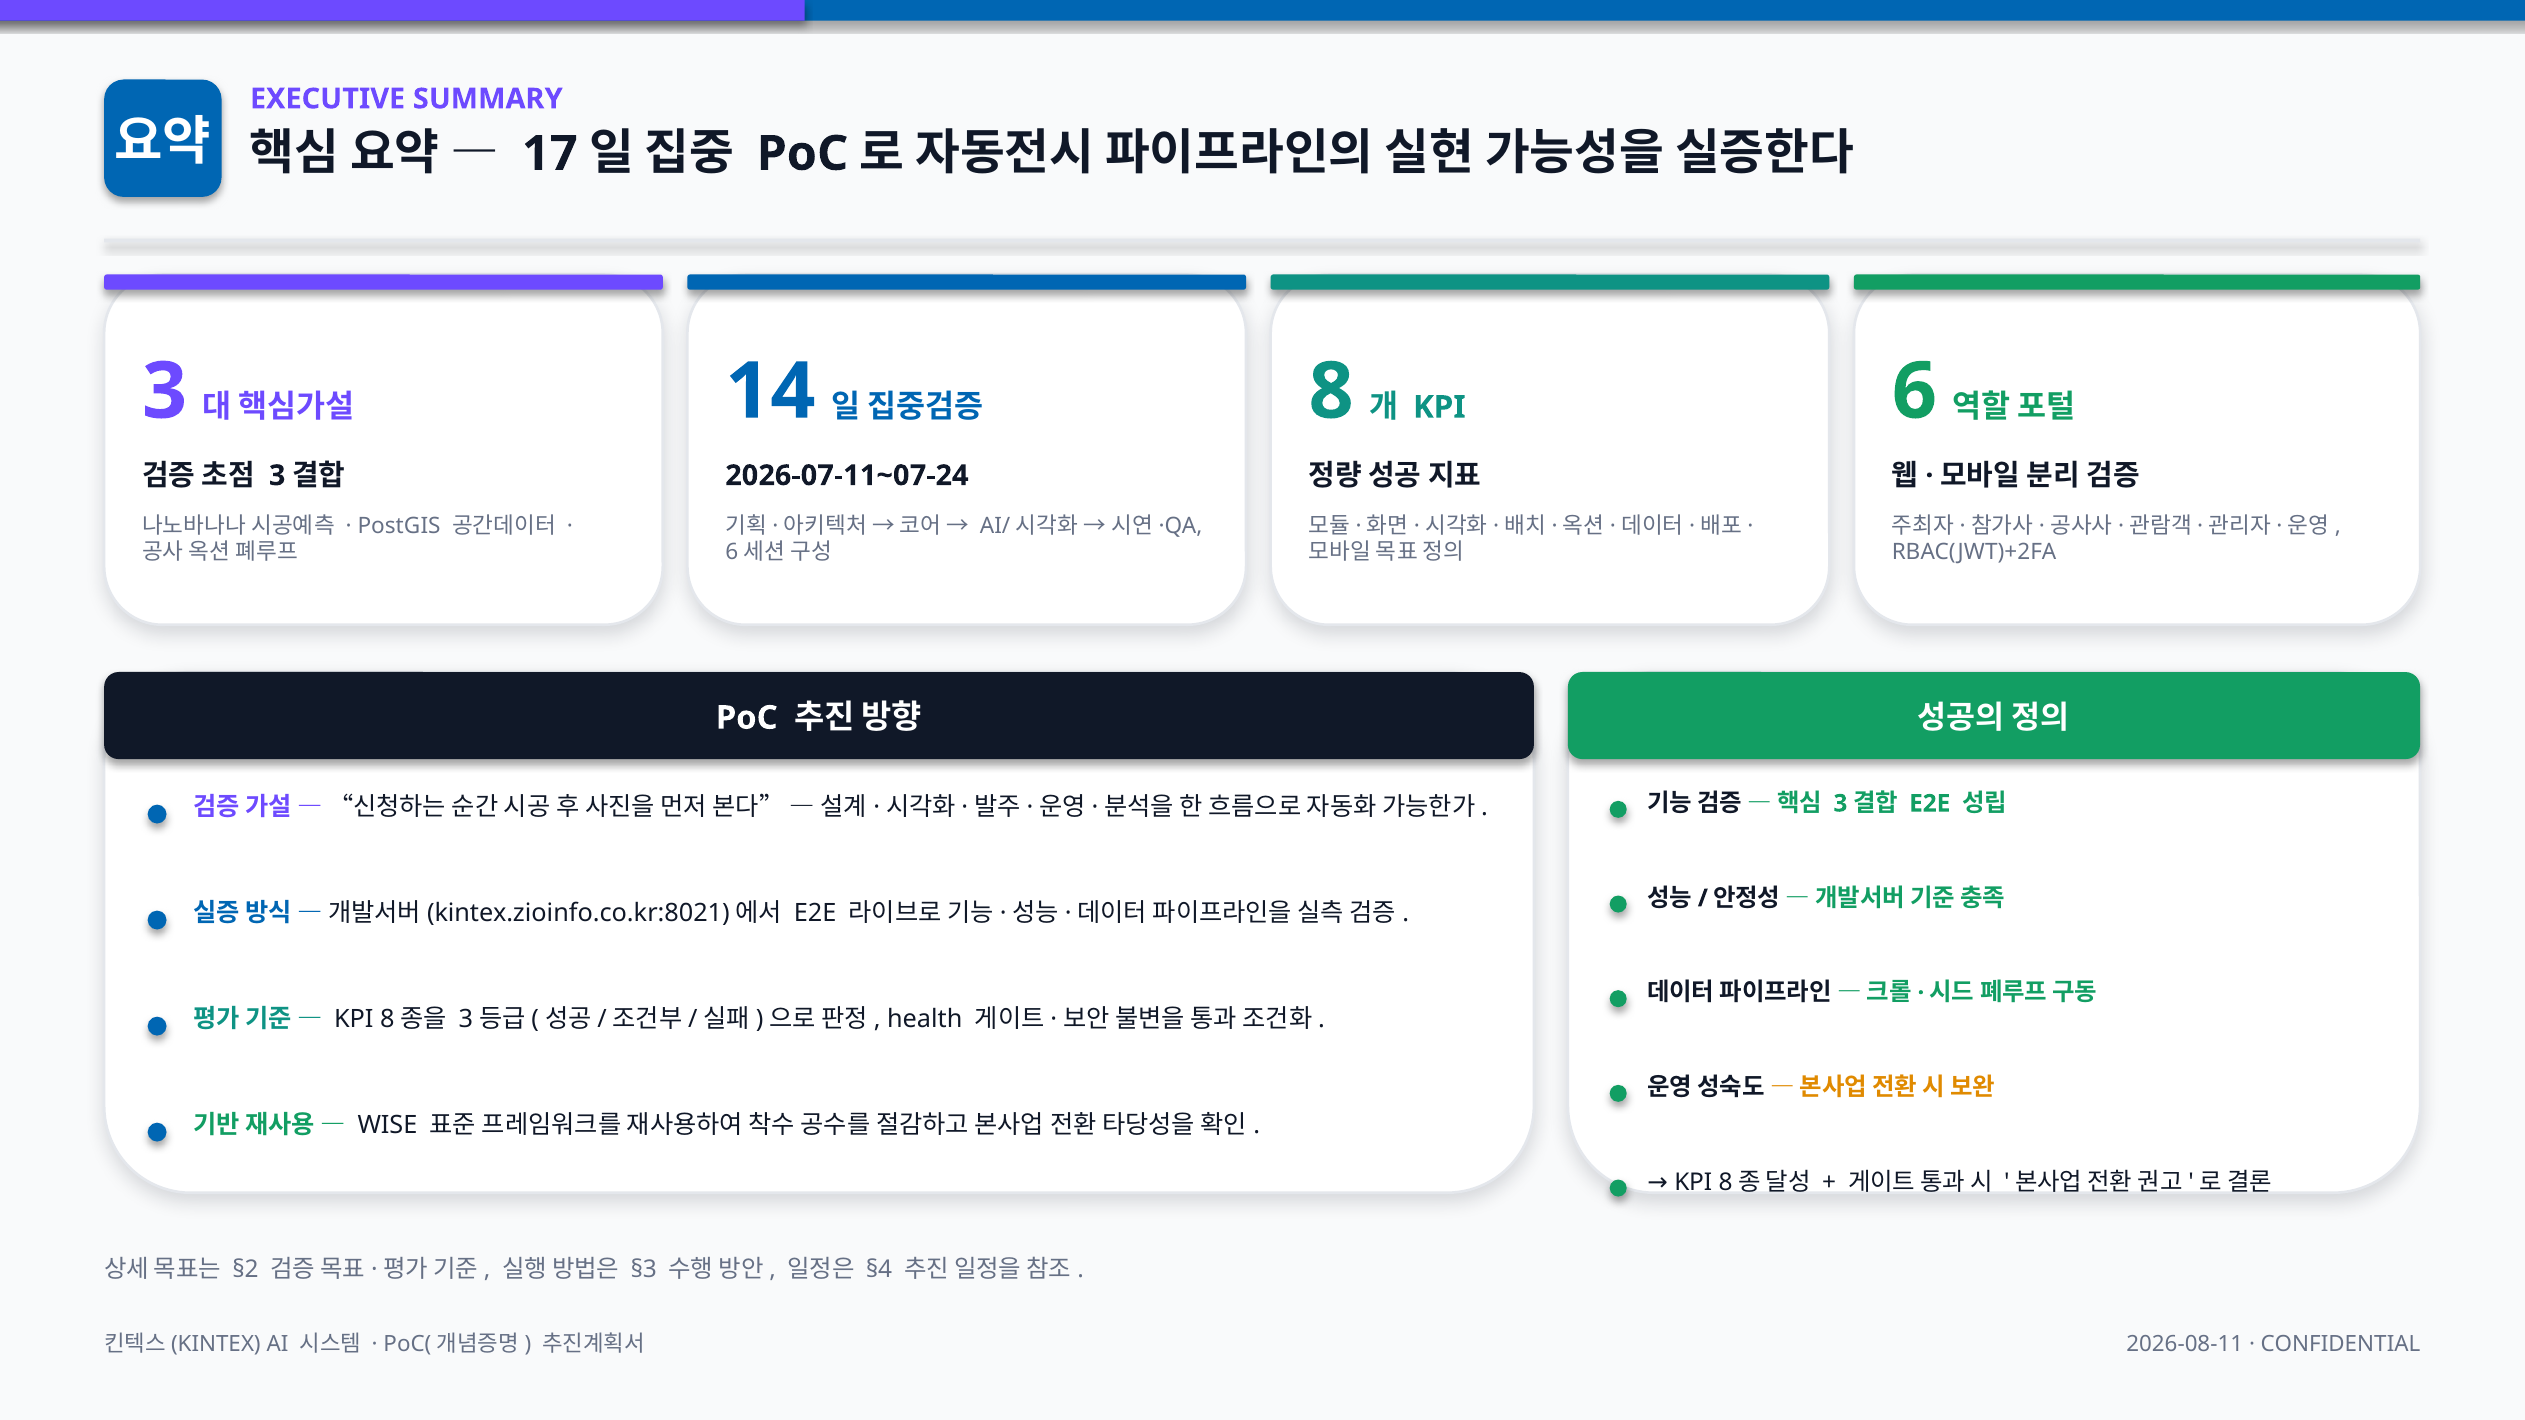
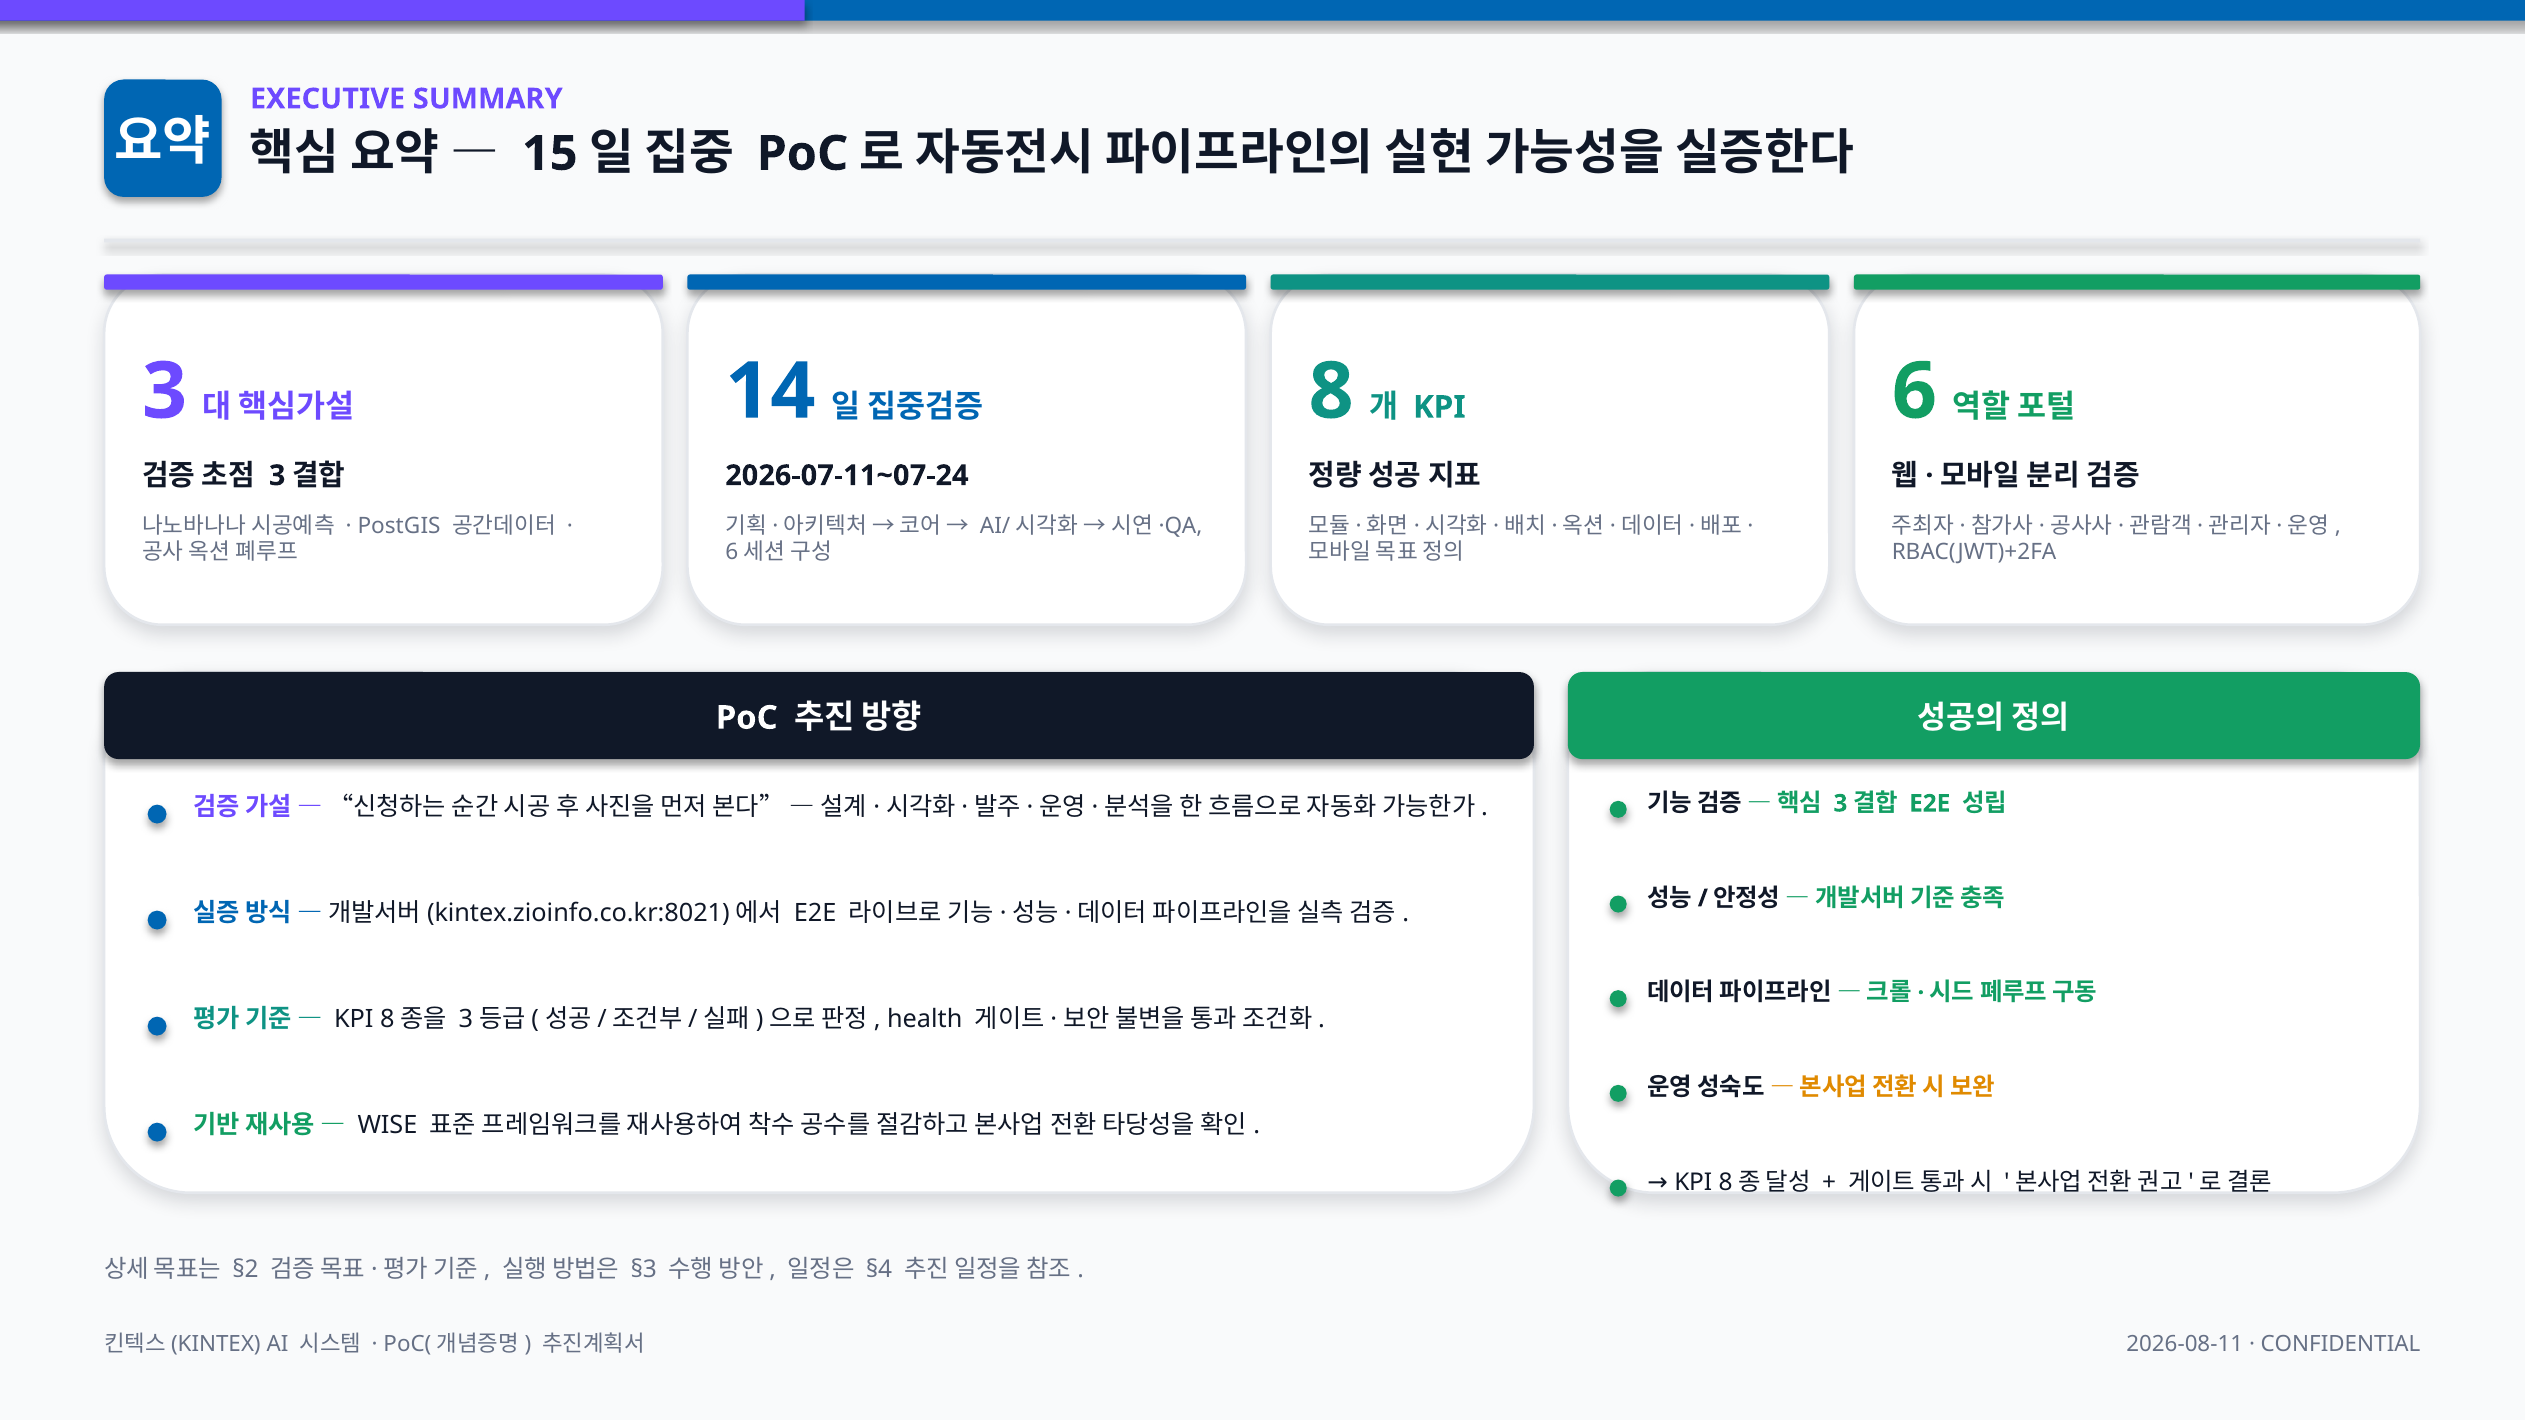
17: 17 -> 15
